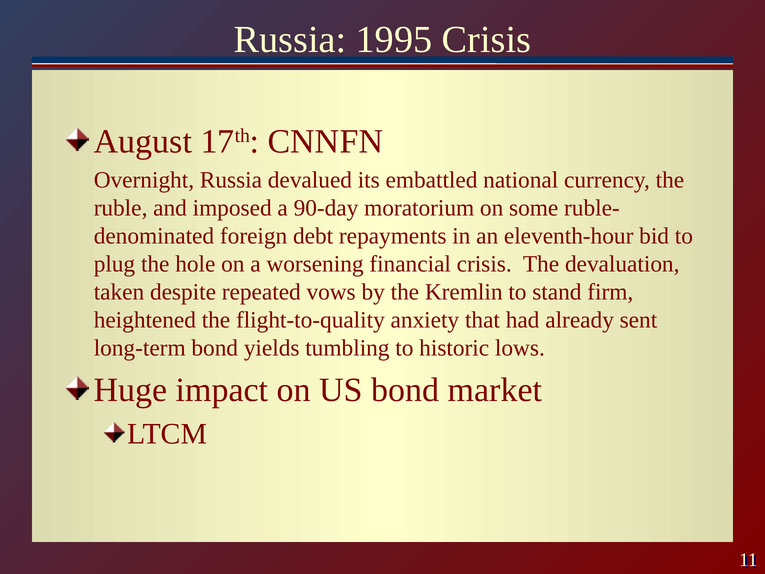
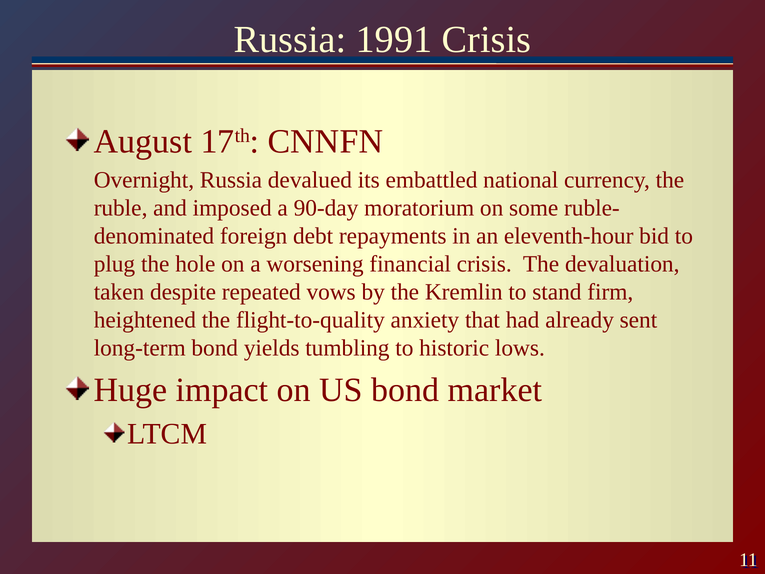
1995: 1995 -> 1991
